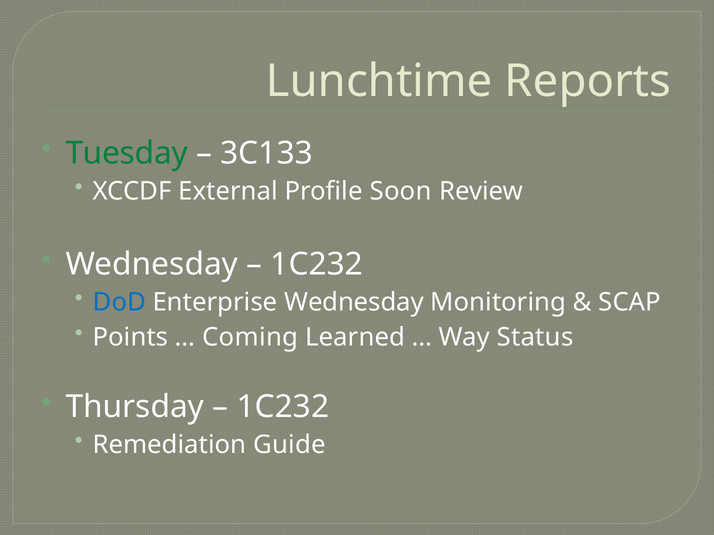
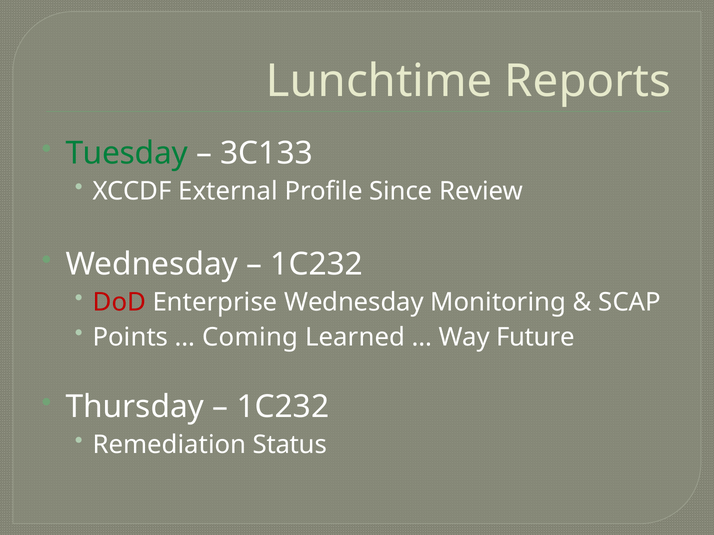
Soon: Soon -> Since
DoD colour: blue -> red
Status: Status -> Future
Guide: Guide -> Status
